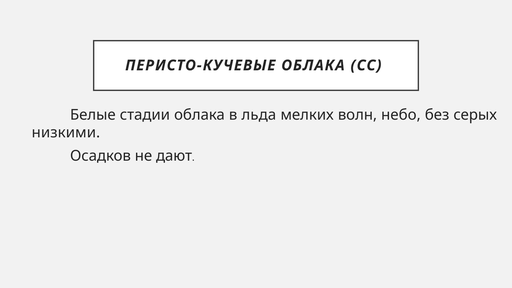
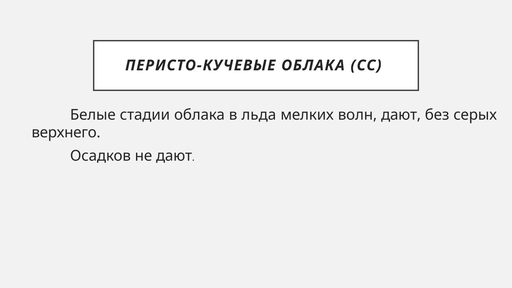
волн небо: небо -> дают
низкими: низкими -> верхнего
